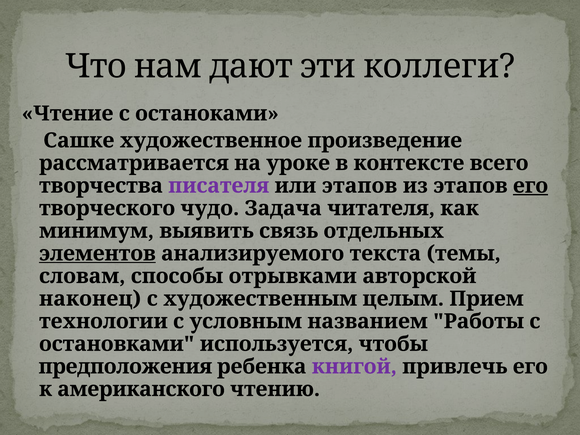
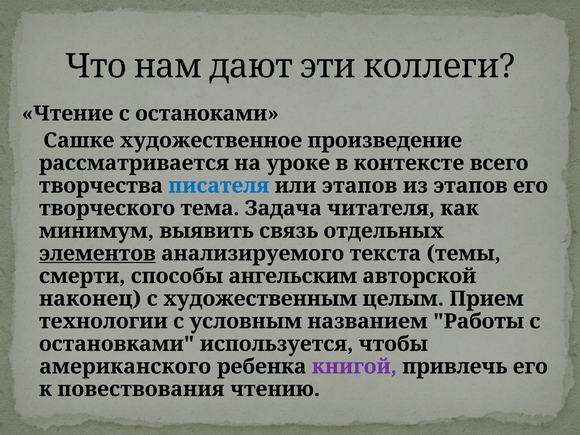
писателя colour: purple -> blue
его at (531, 186) underline: present -> none
чудо: чудо -> тема
словам: словам -> смерти
отрывками: отрывками -> ангельским
предположения: предположения -> американского
американского: американского -> повествования
